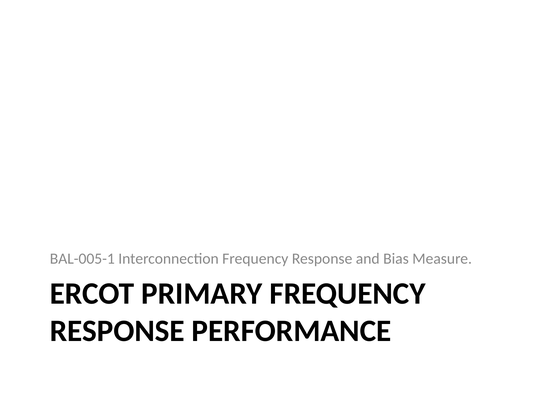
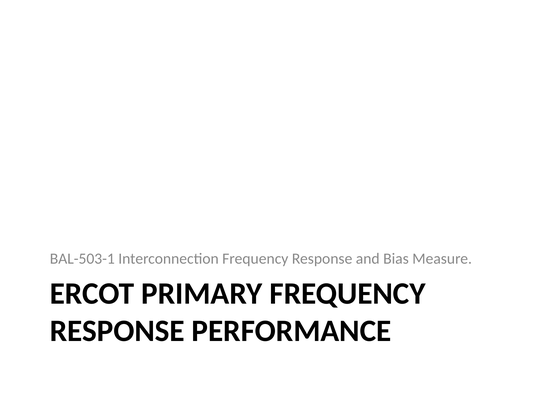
BAL-005-1: BAL-005-1 -> BAL-503-1
